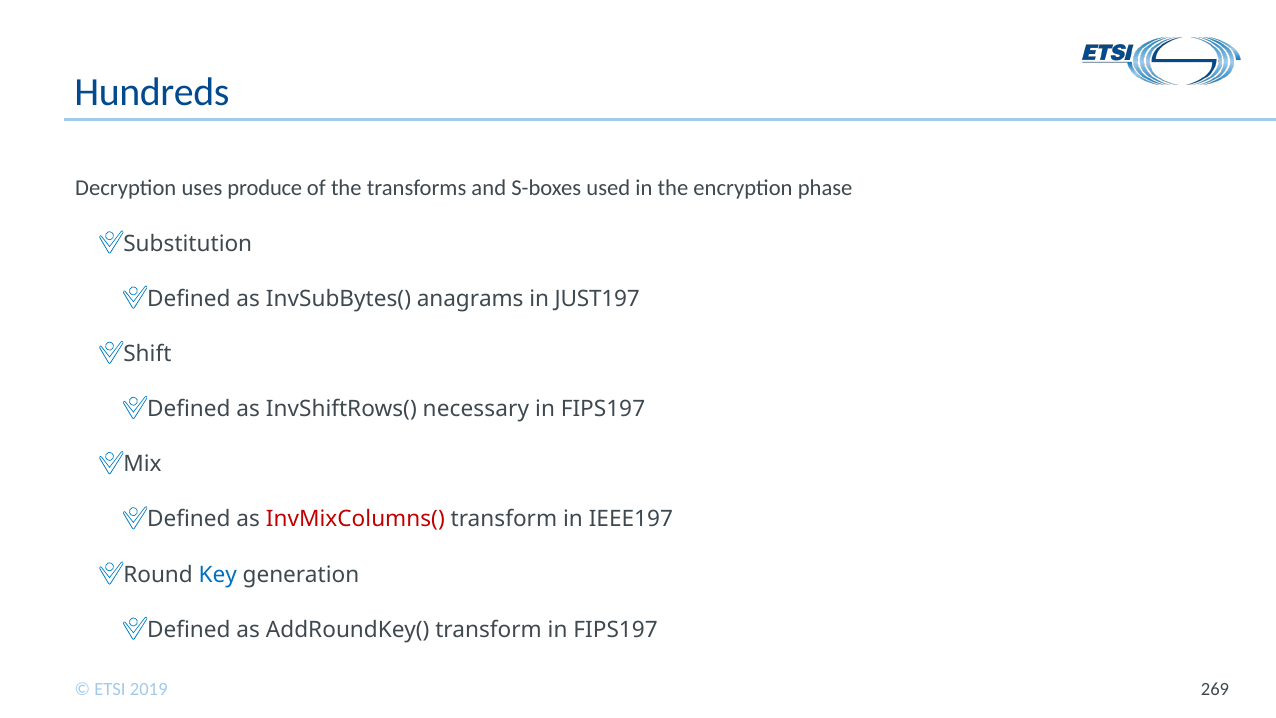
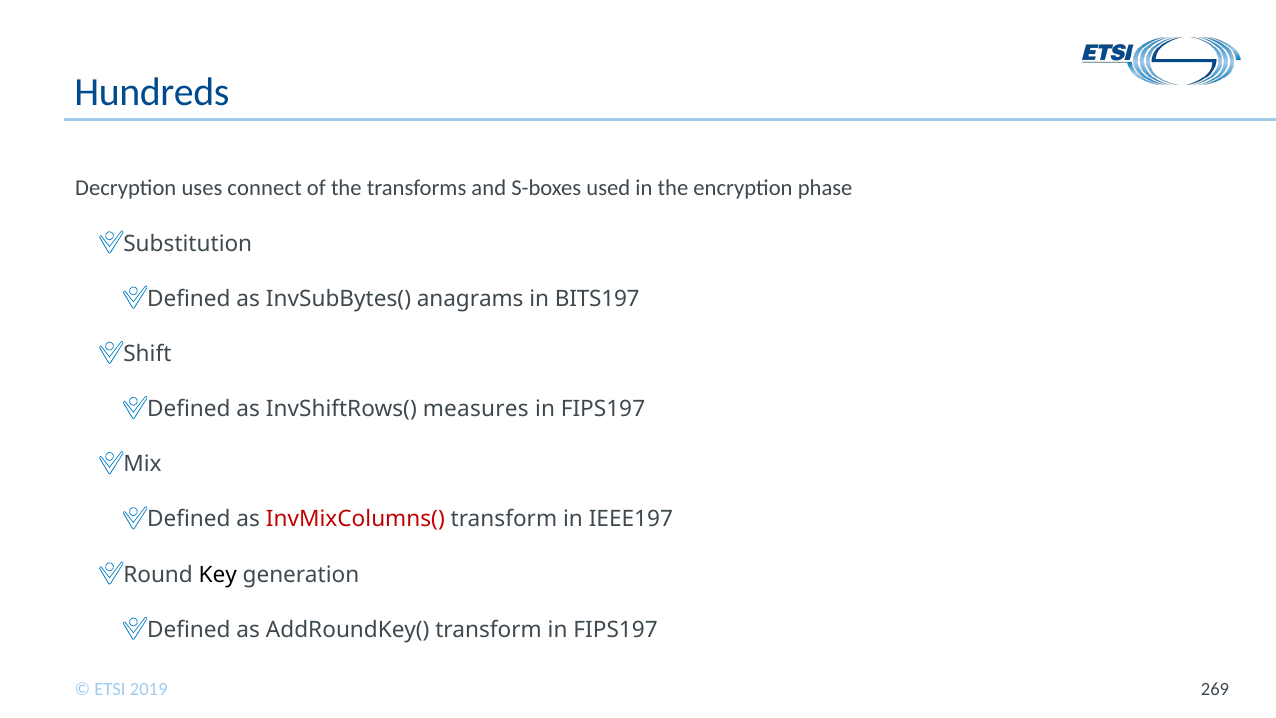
produce: produce -> connect
JUST197: JUST197 -> BITS197
necessary: necessary -> measures
Key colour: blue -> black
